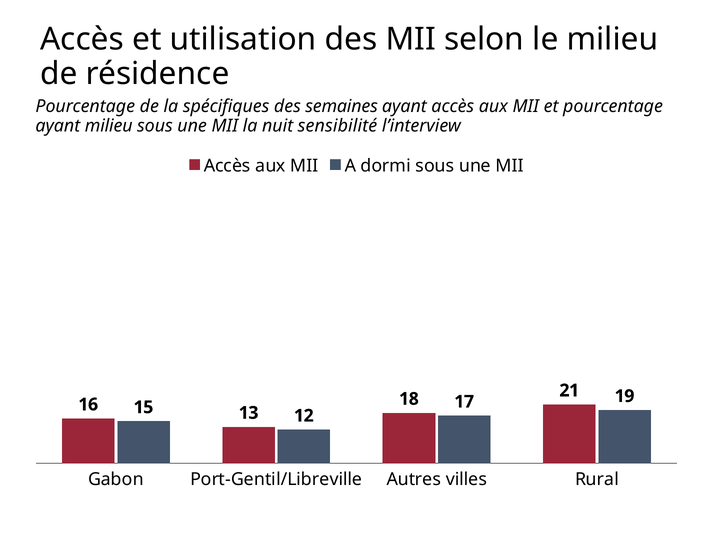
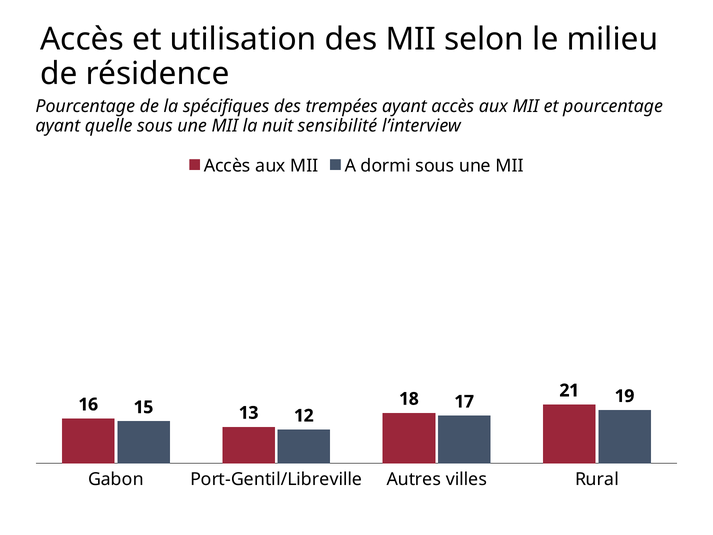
semaines: semaines -> trempées
ayant milieu: milieu -> quelle
